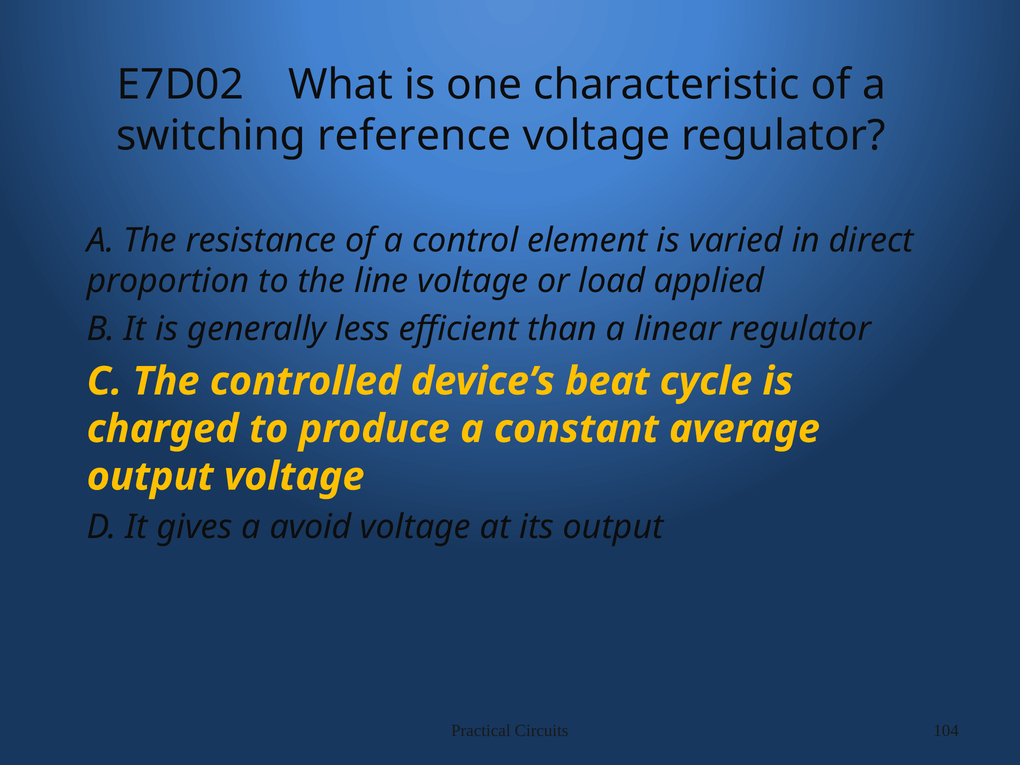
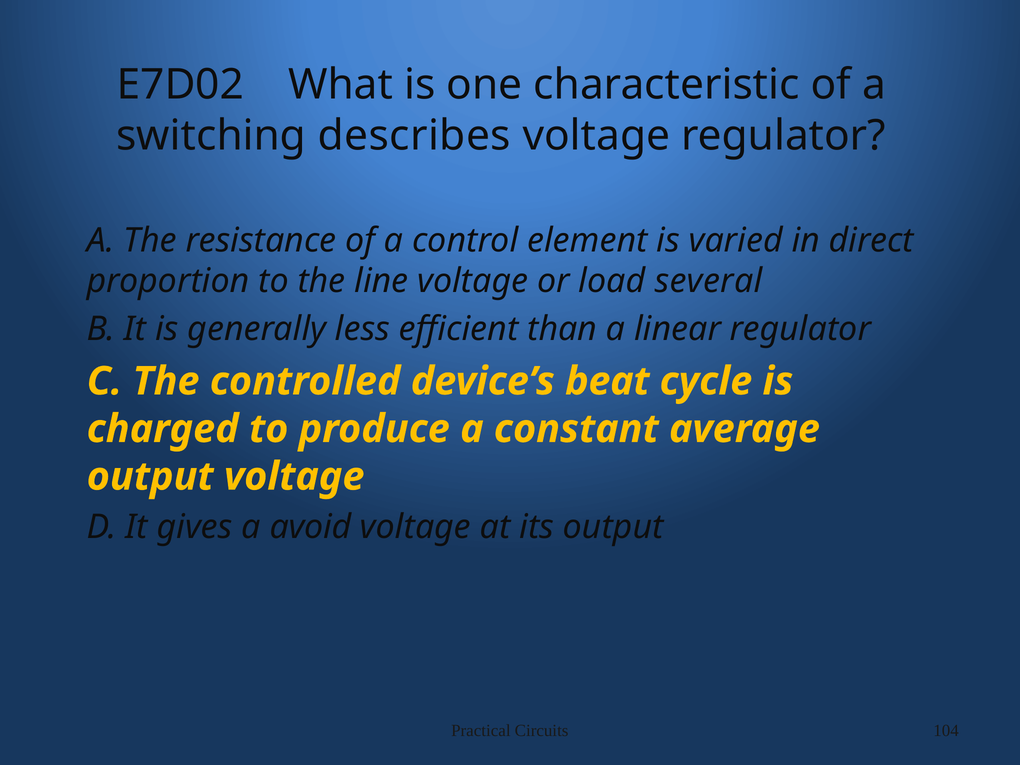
reference: reference -> describes
applied: applied -> several
